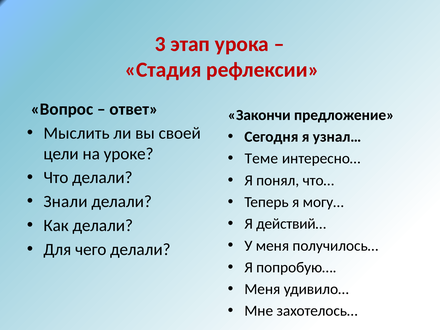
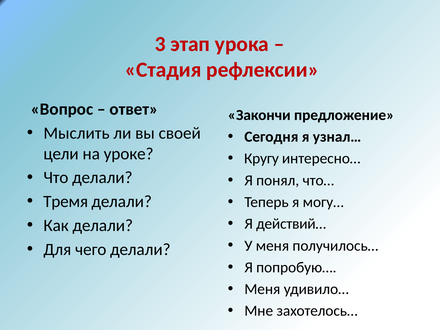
Теме: Теме -> Кругу
Знали: Знали -> Тремя
